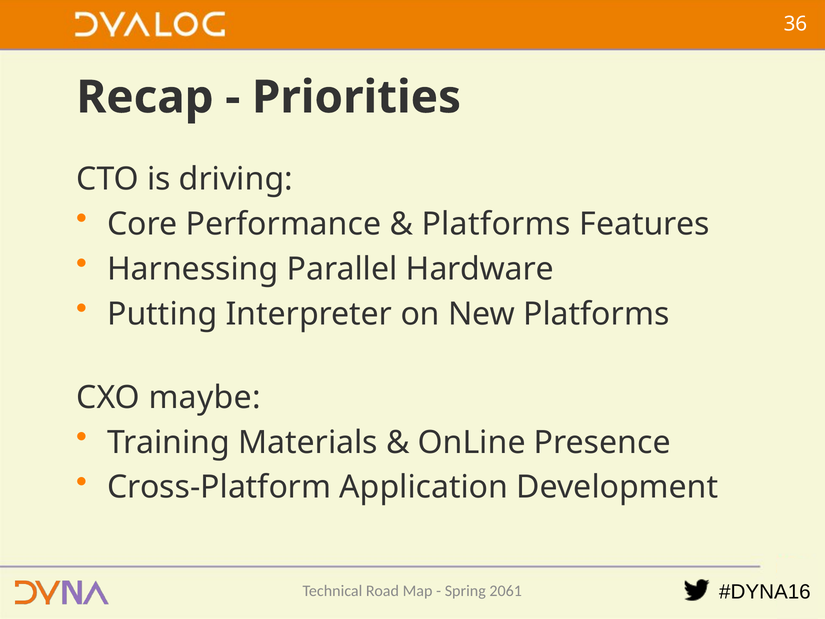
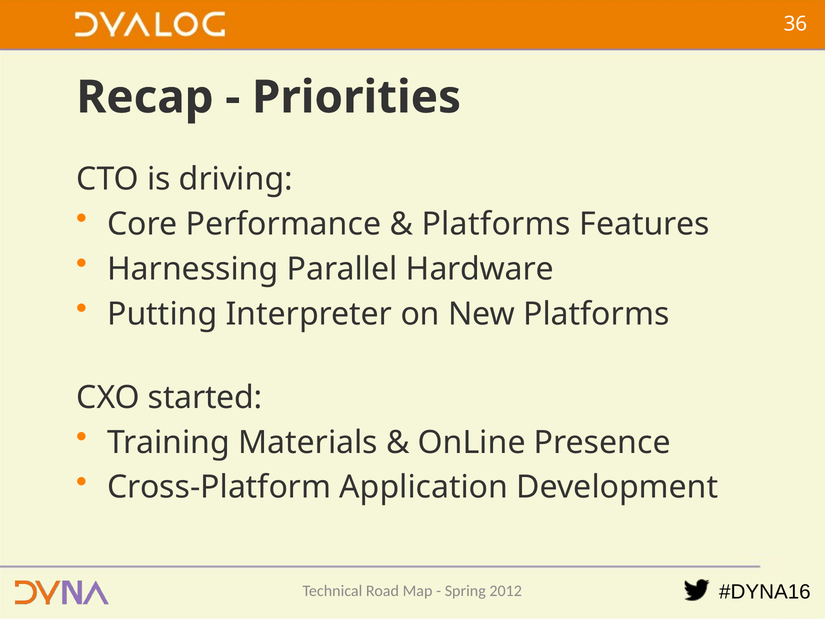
maybe: maybe -> started
2061: 2061 -> 2012
